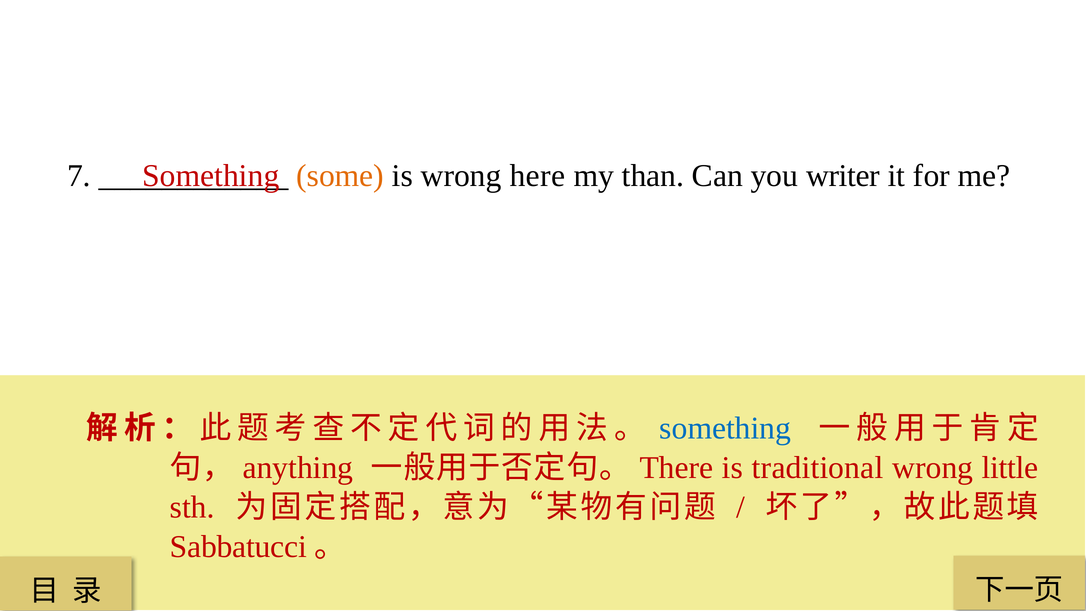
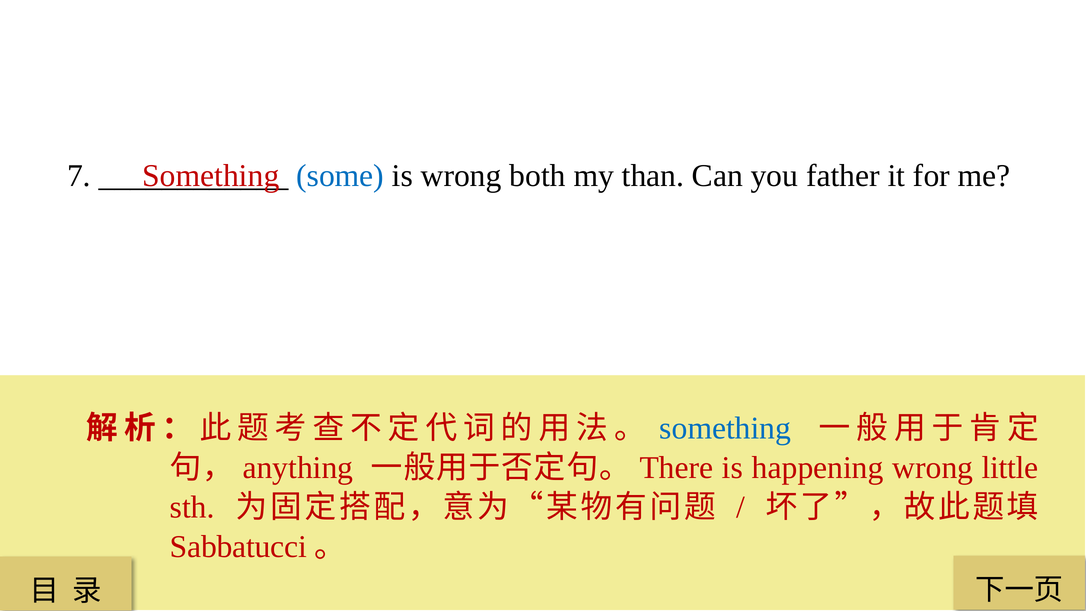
some colour: orange -> blue
here: here -> both
writer: writer -> father
traditional: traditional -> happening
